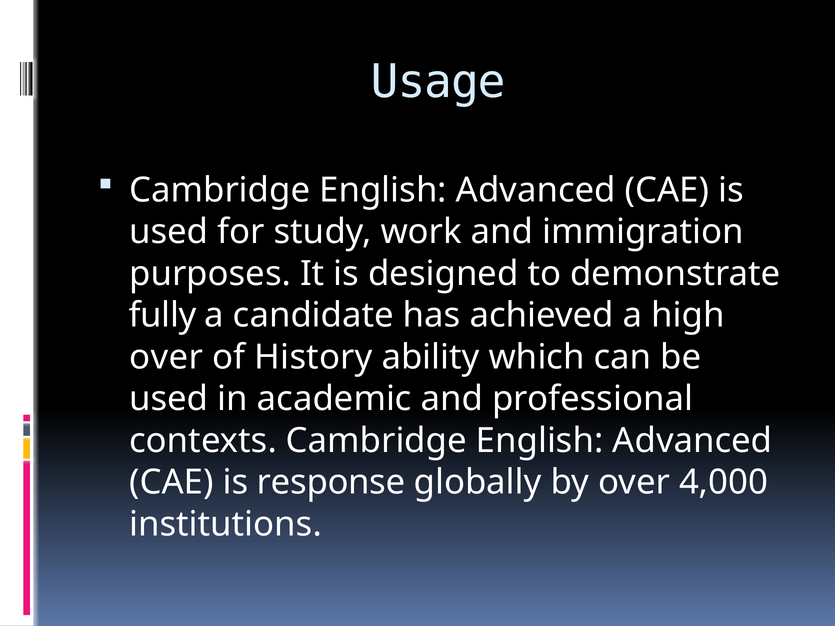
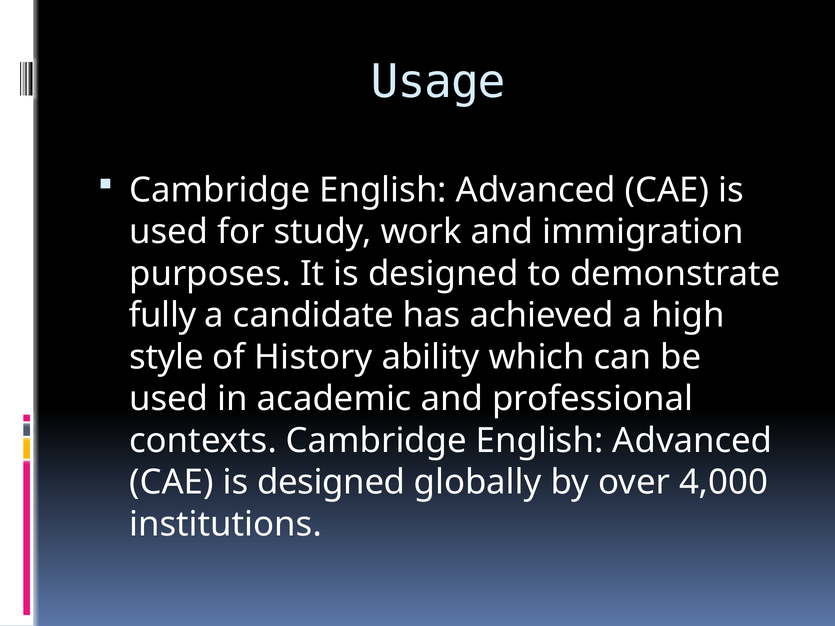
over at (166, 357): over -> style
CAE is response: response -> designed
